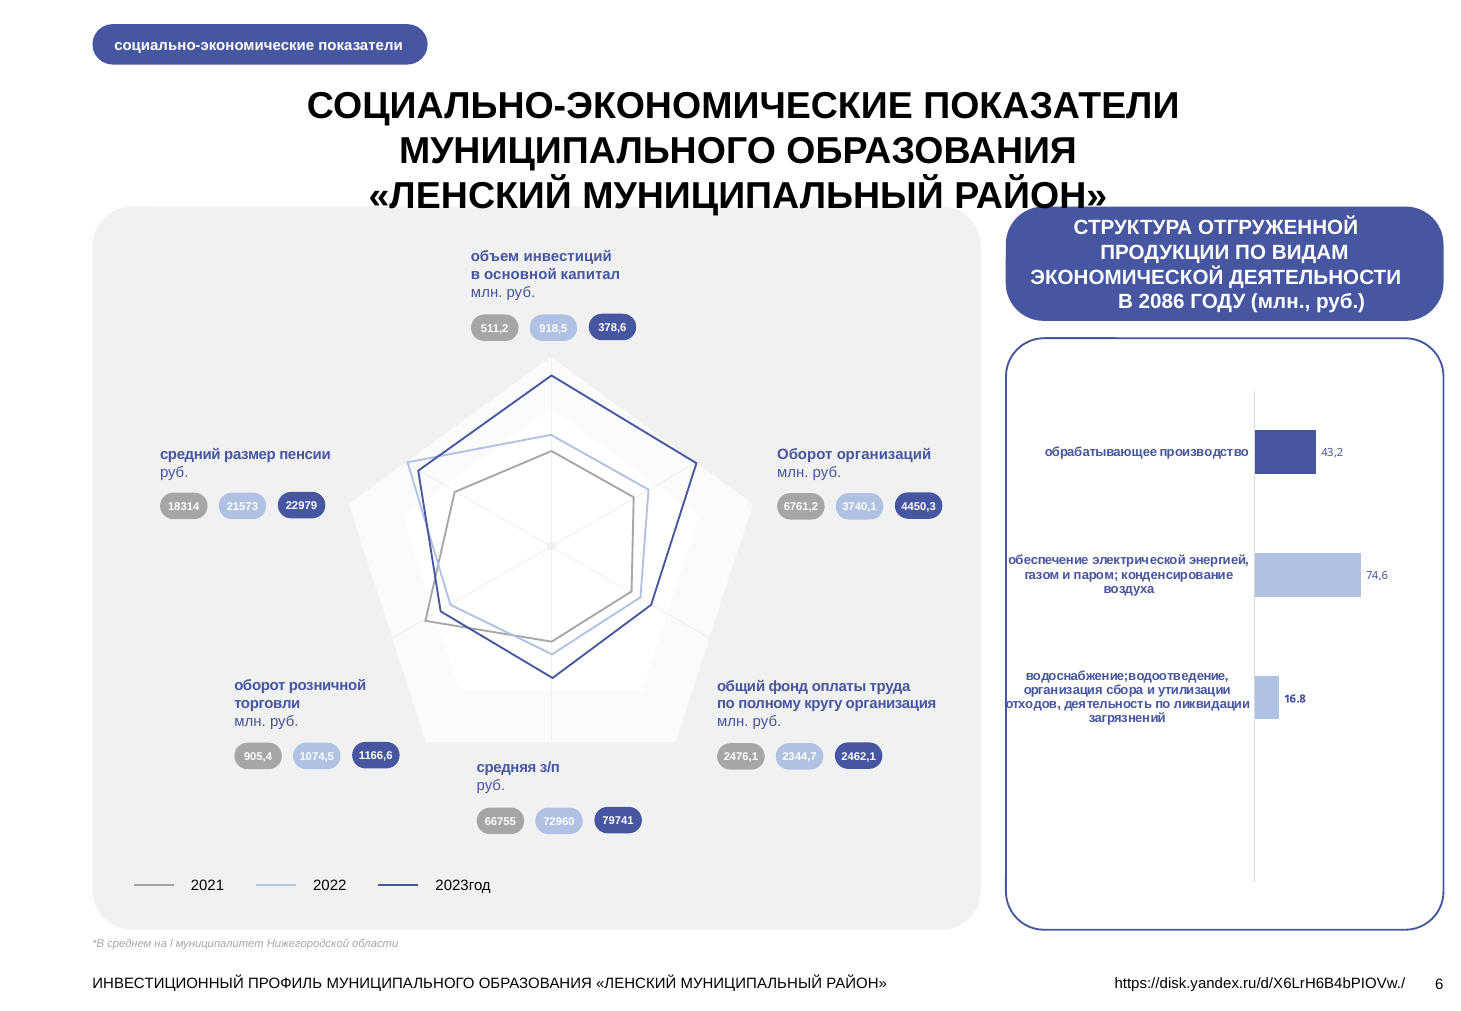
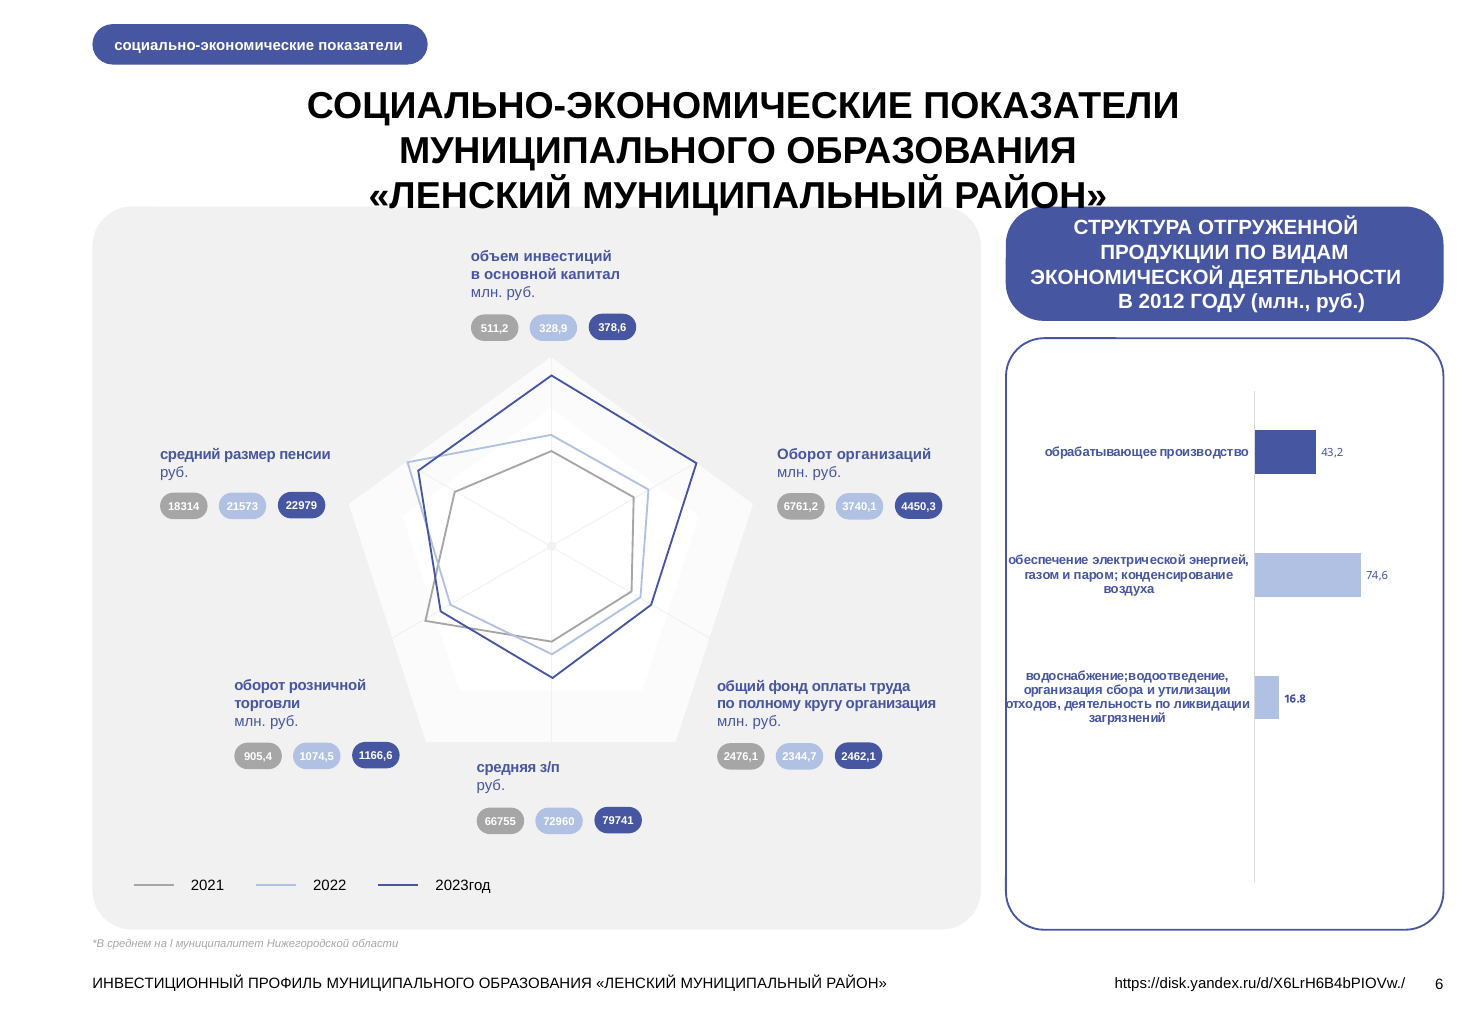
2086: 2086 -> 2012
918,5: 918,5 -> 328,9
